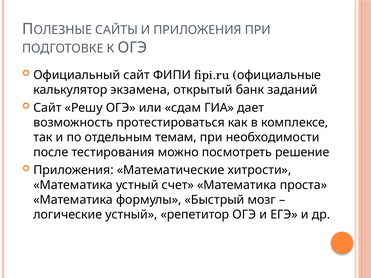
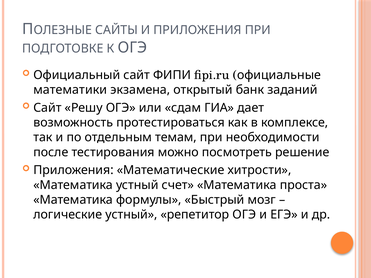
калькулятор: калькулятор -> математики
